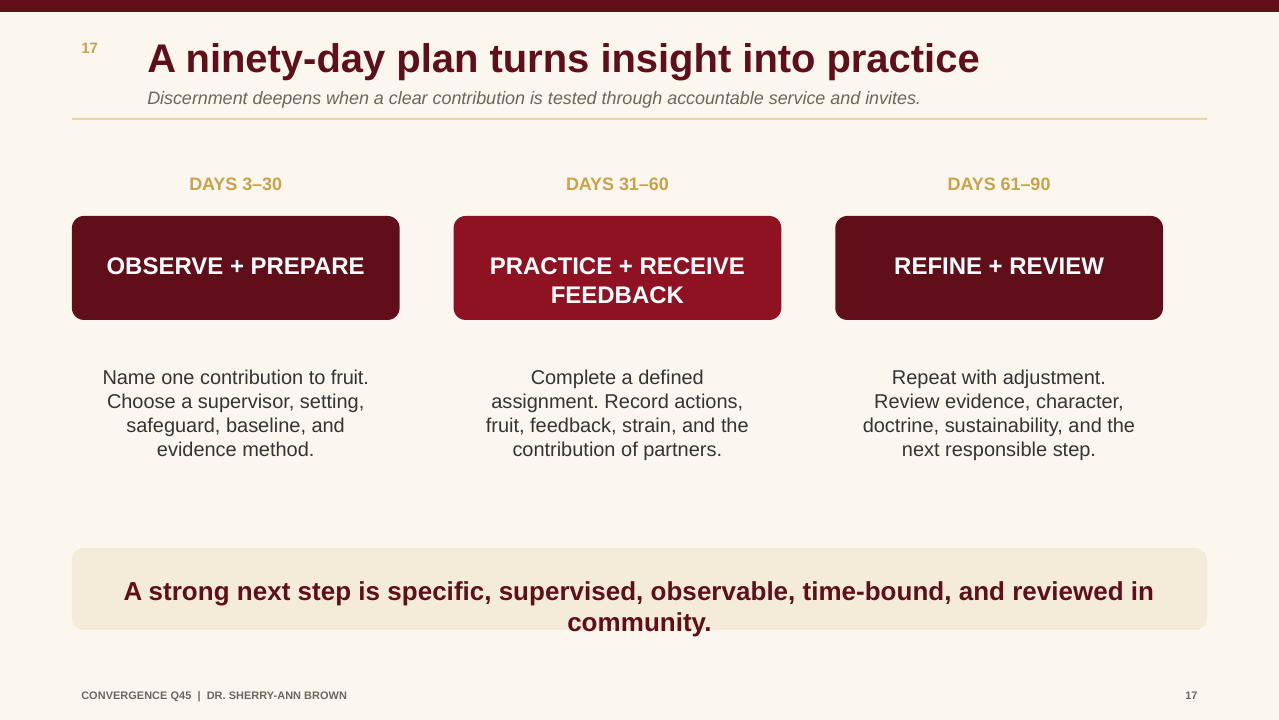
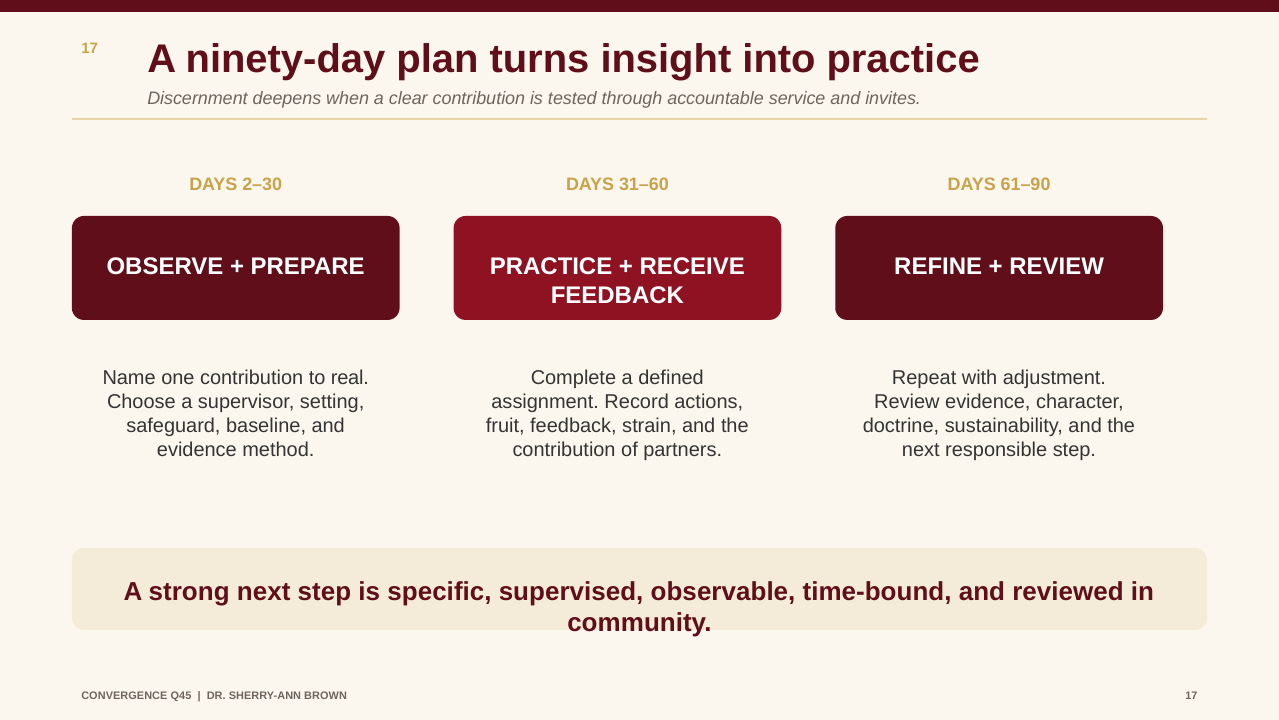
3–30: 3–30 -> 2–30
to fruit: fruit -> real
